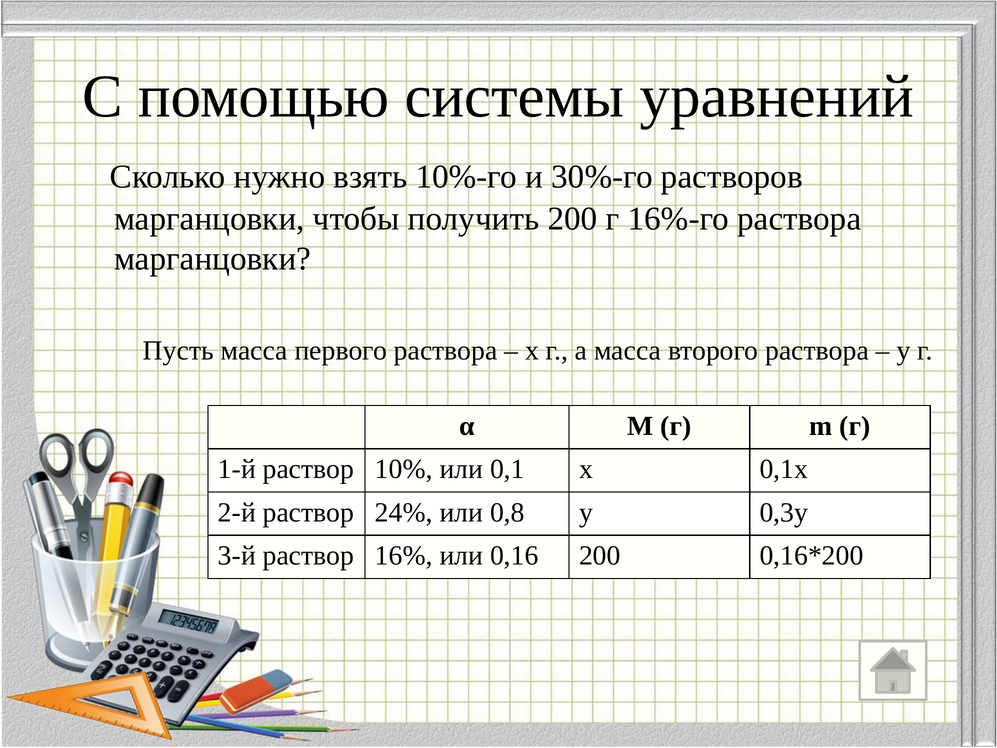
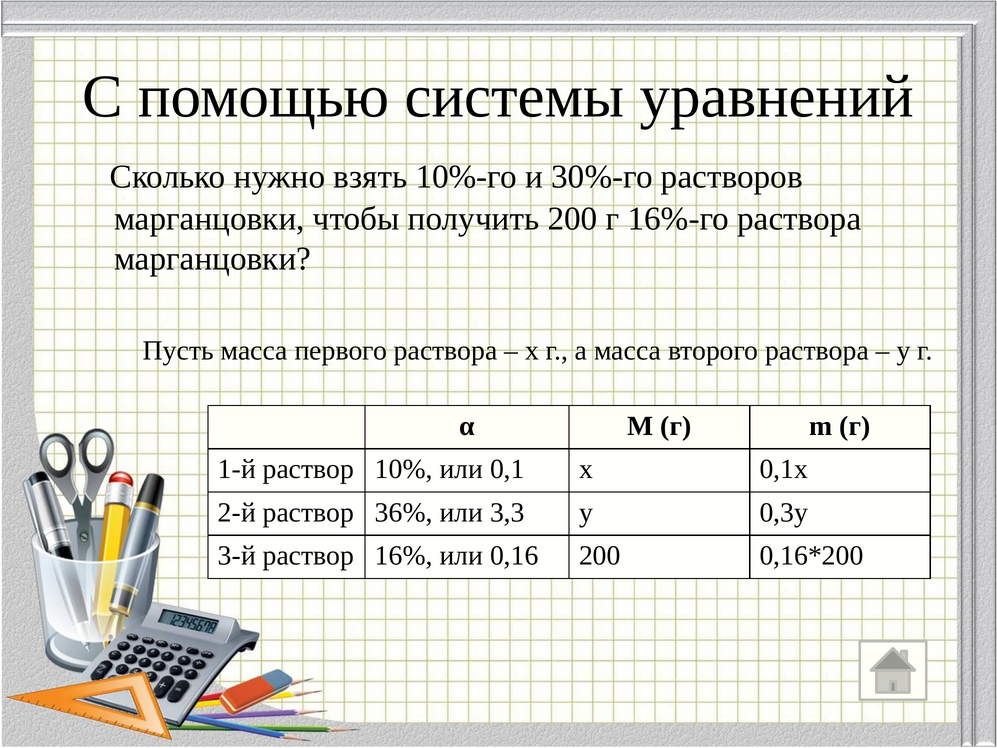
24%: 24% -> 36%
0,8: 0,8 -> 3,3
